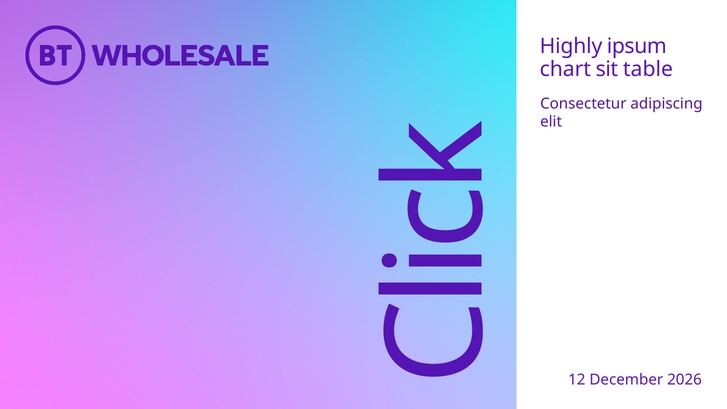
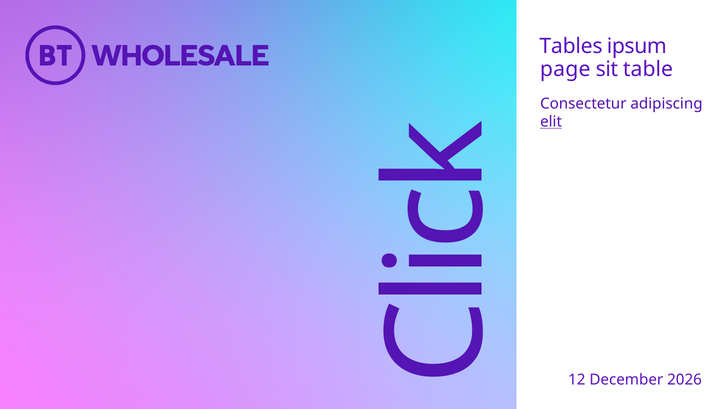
Highly: Highly -> Tables
chart: chart -> page
elit underline: none -> present
